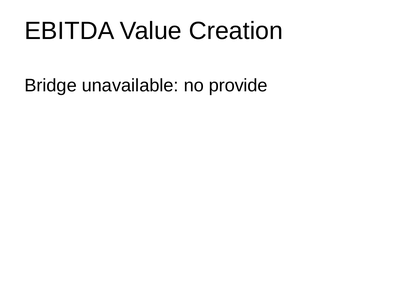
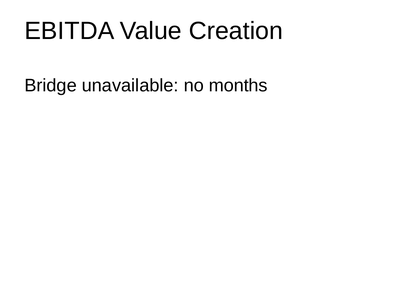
provide: provide -> months
